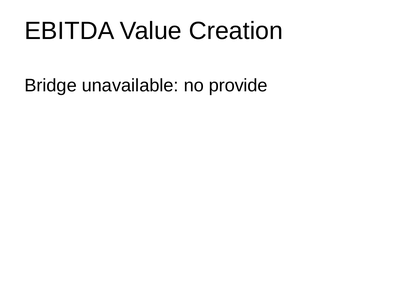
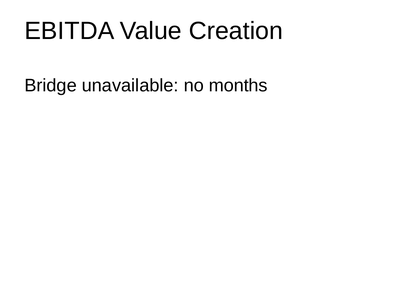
provide: provide -> months
